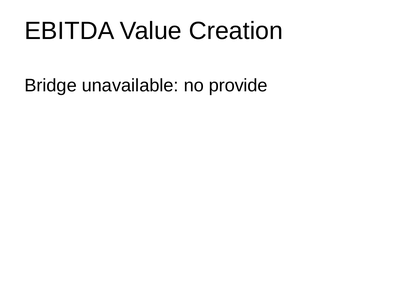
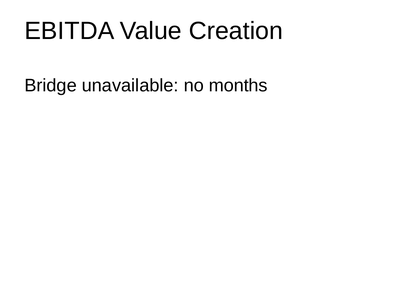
provide: provide -> months
